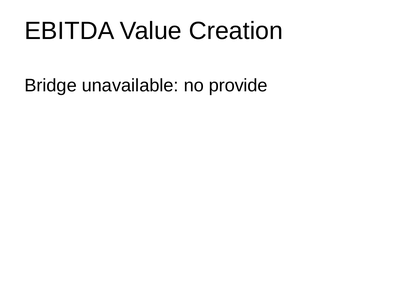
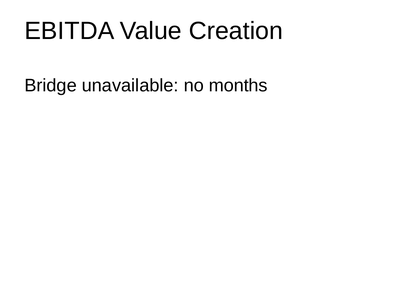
provide: provide -> months
